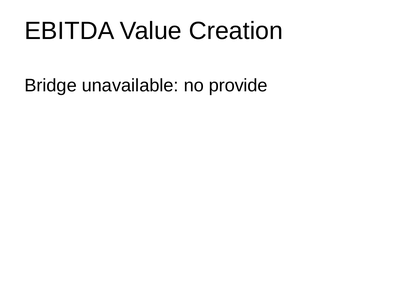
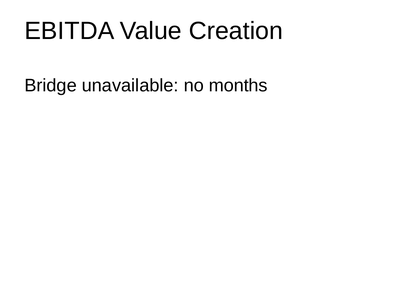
provide: provide -> months
